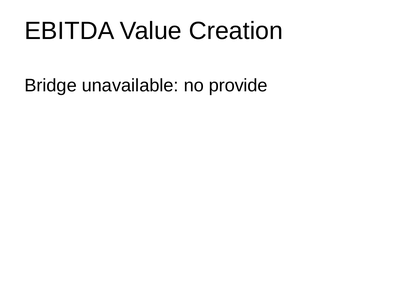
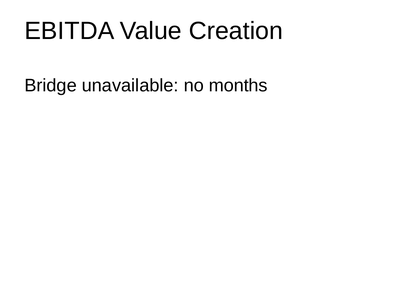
provide: provide -> months
